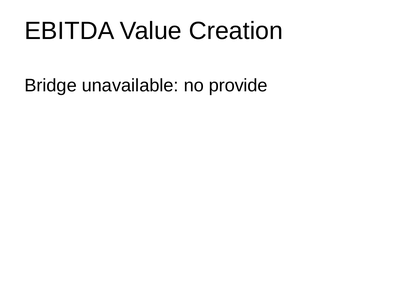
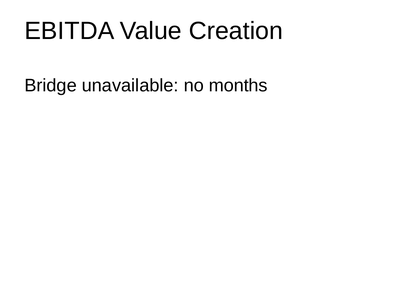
provide: provide -> months
